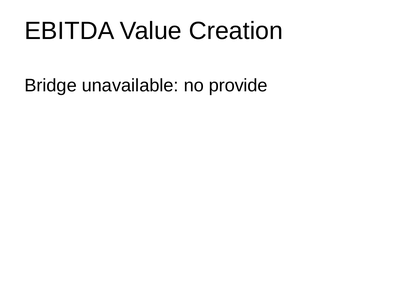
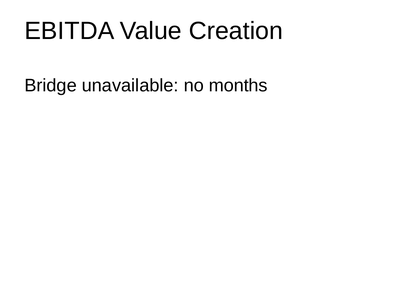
provide: provide -> months
